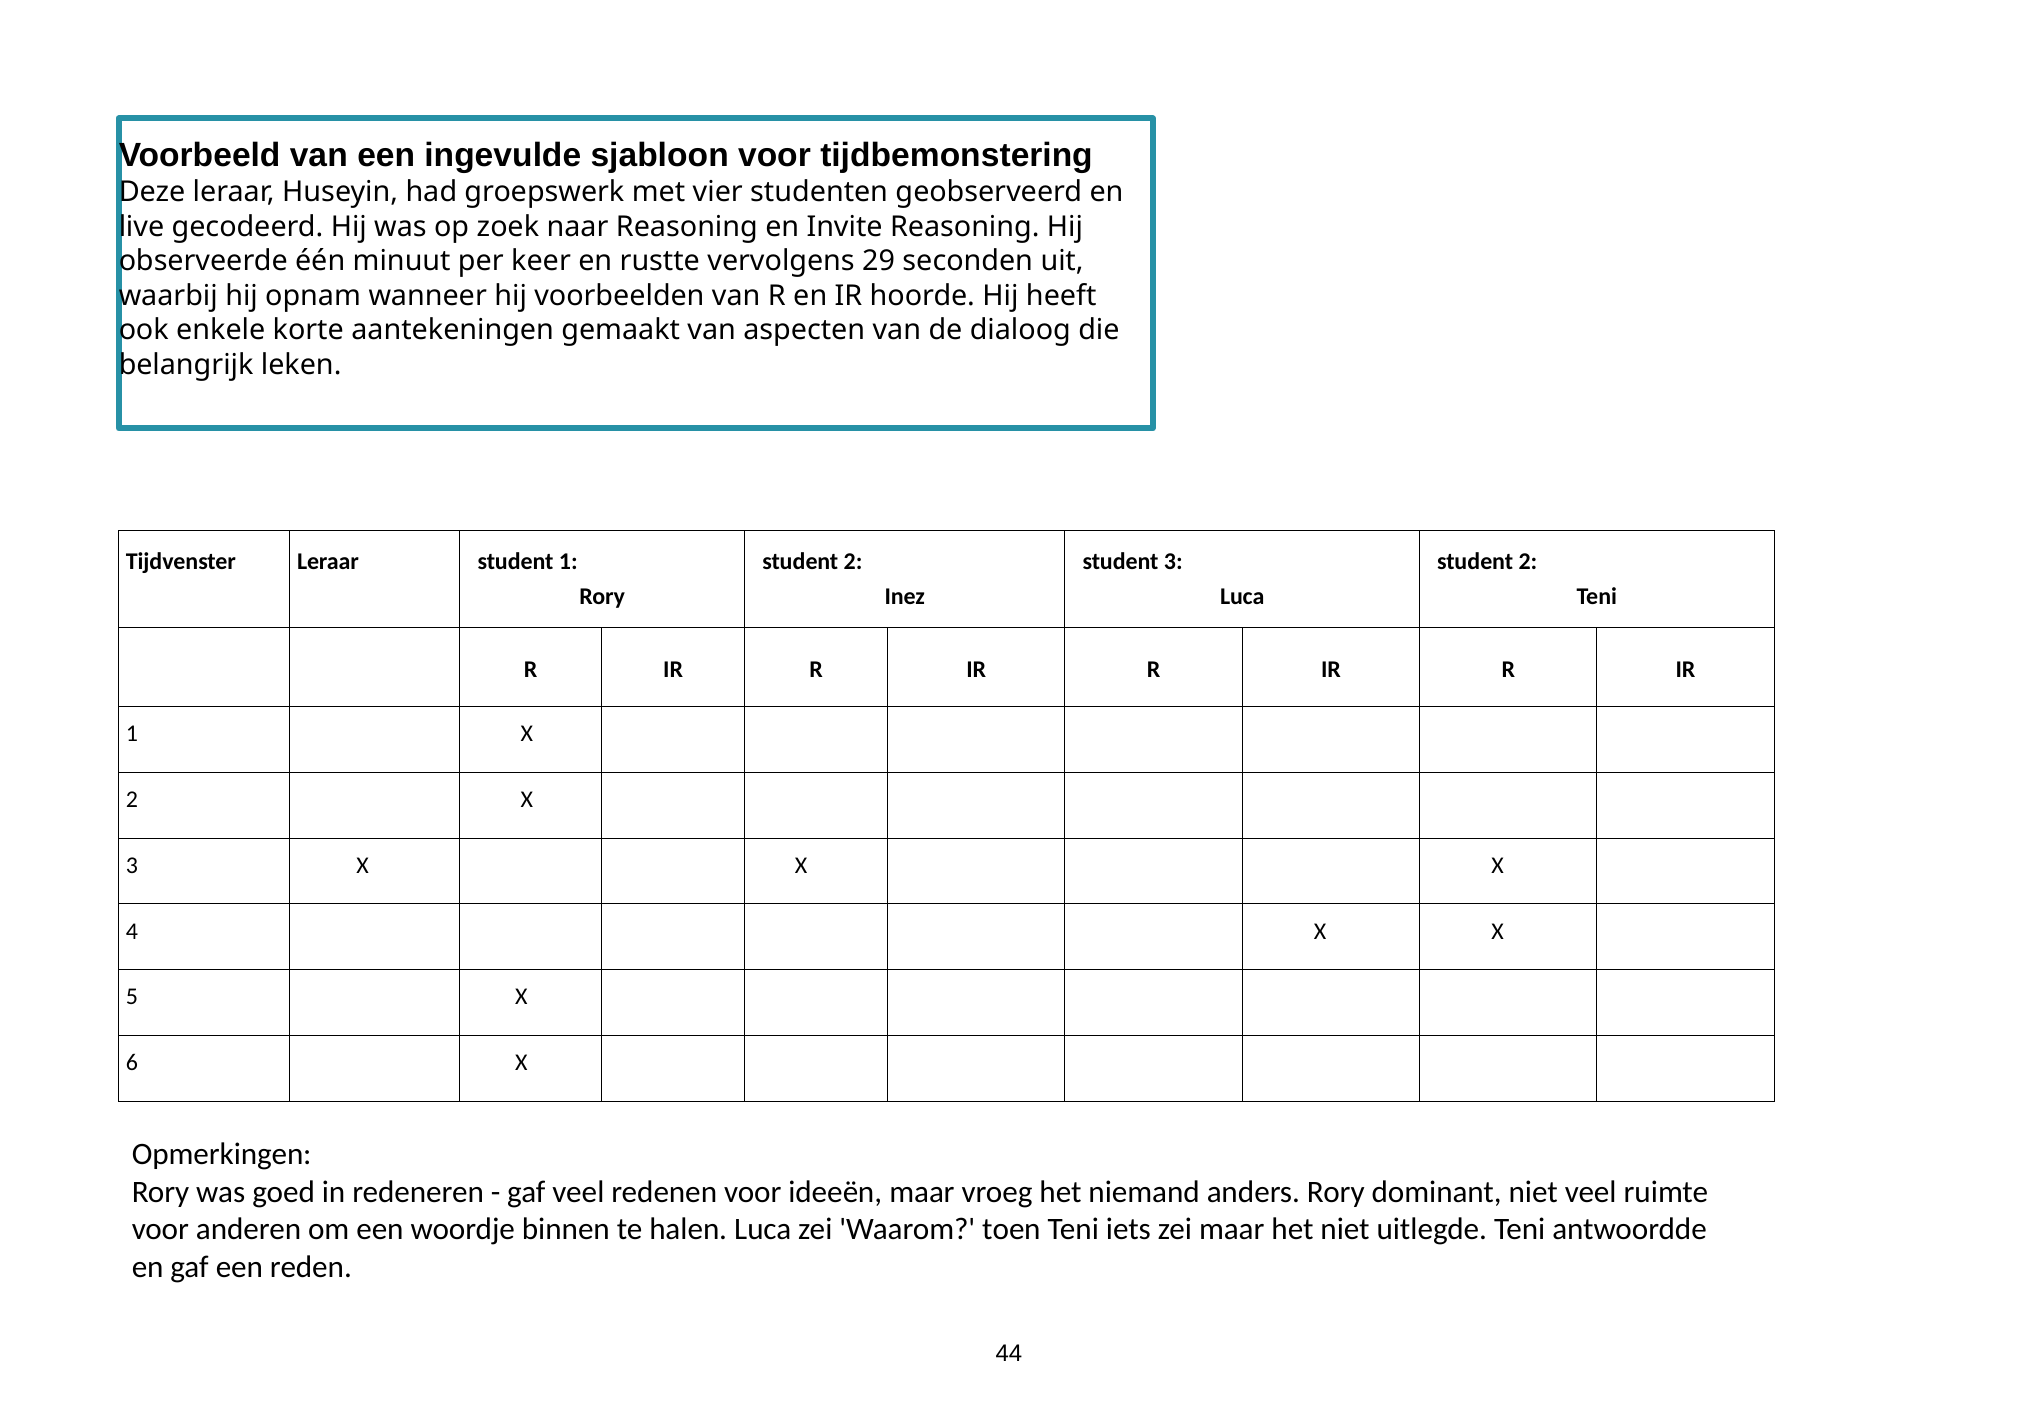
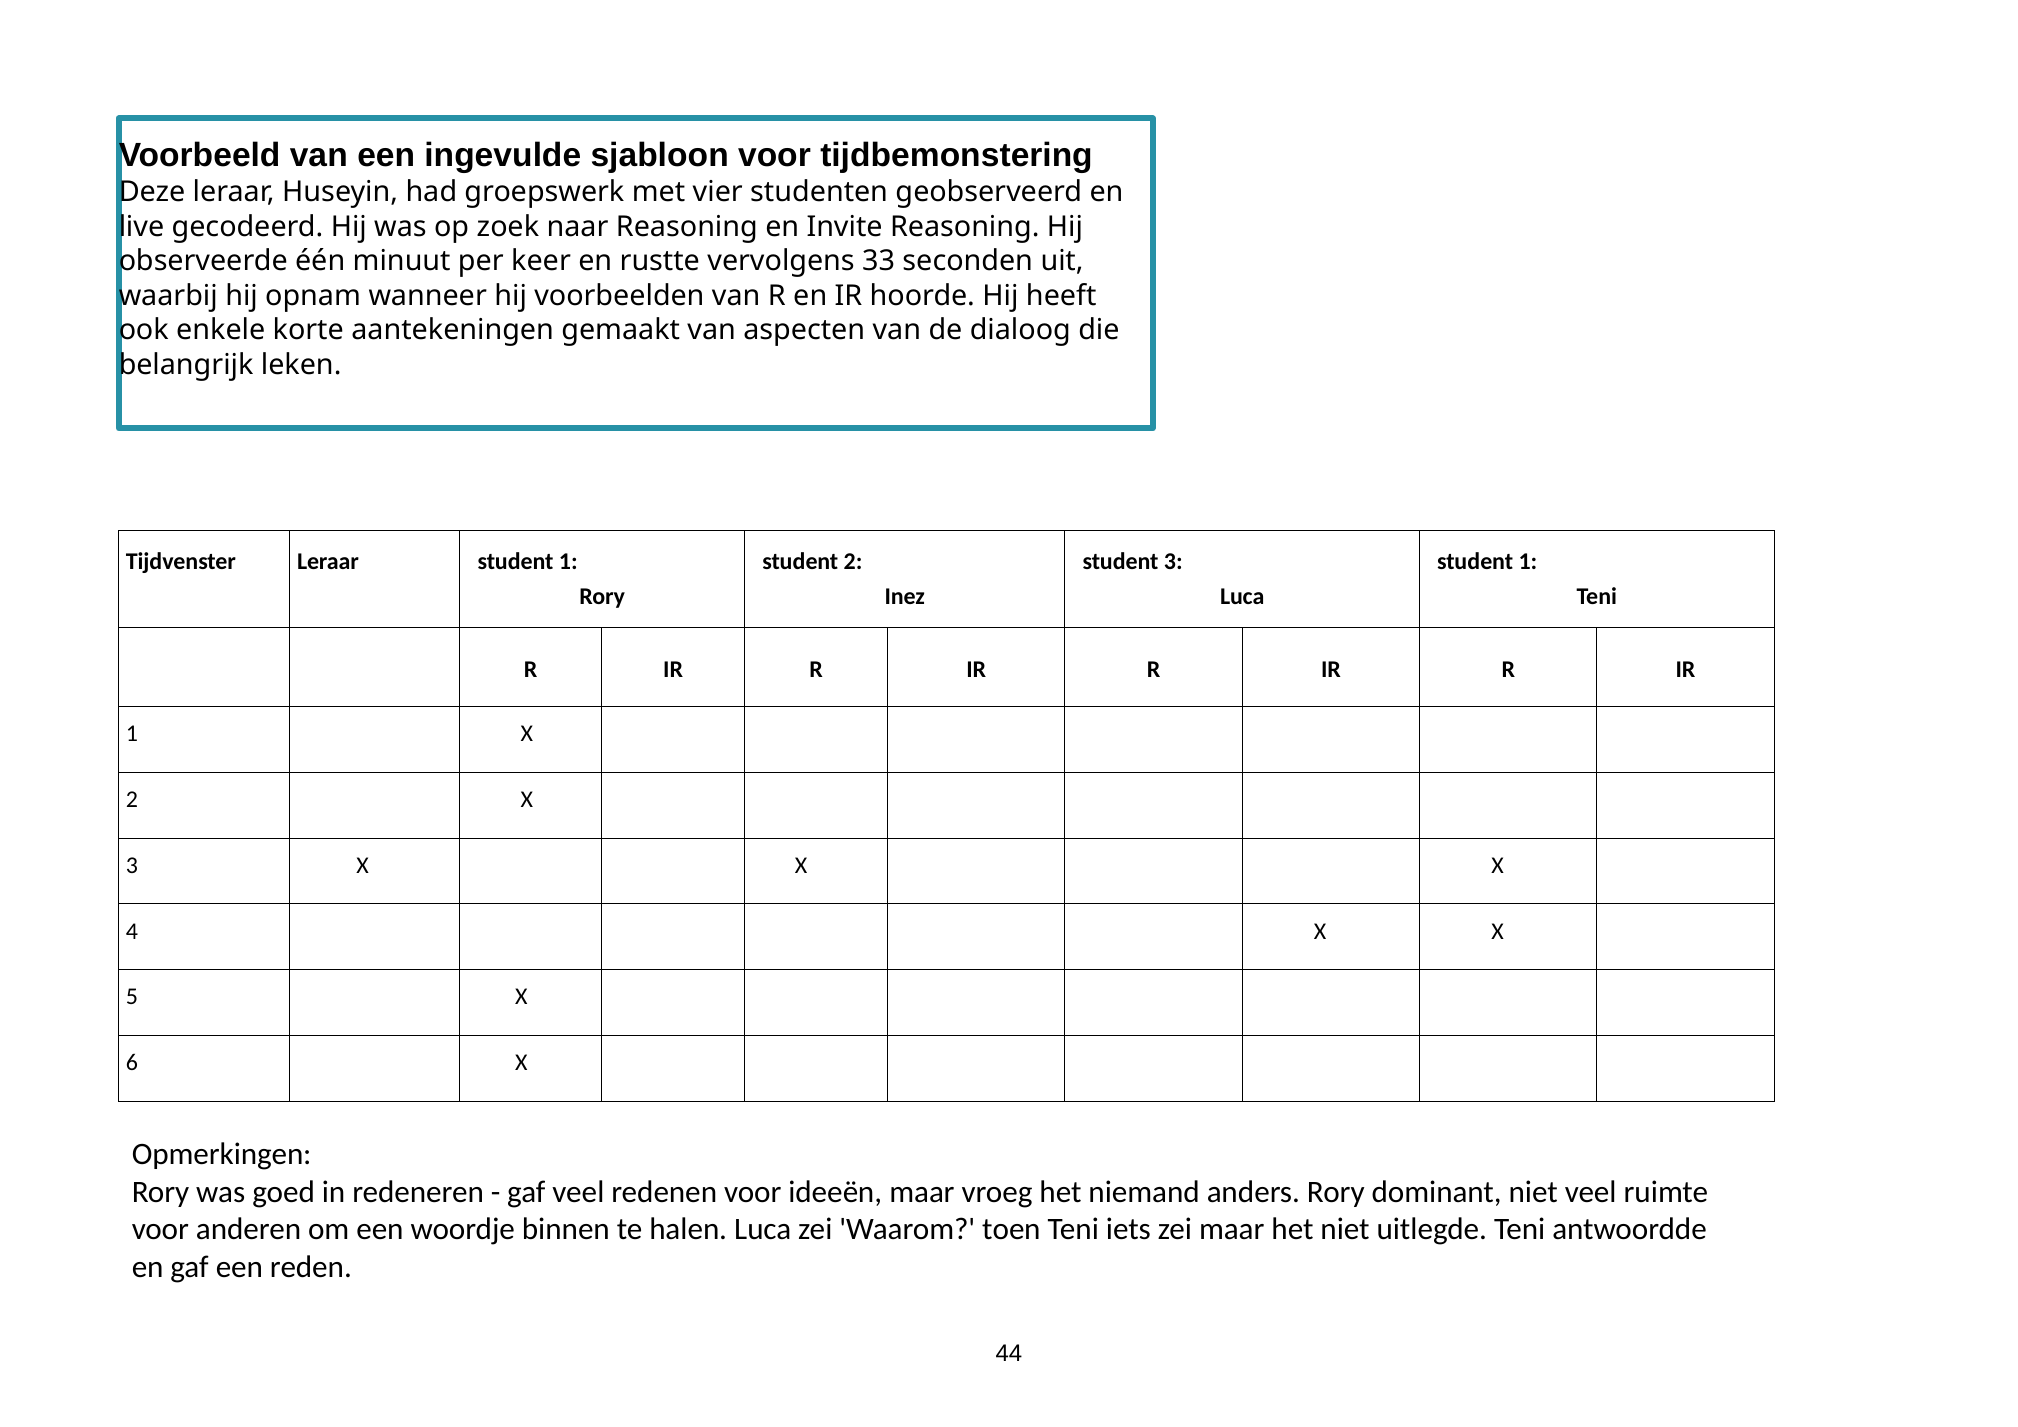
29: 29 -> 33
2 at (1528, 562): 2 -> 1
